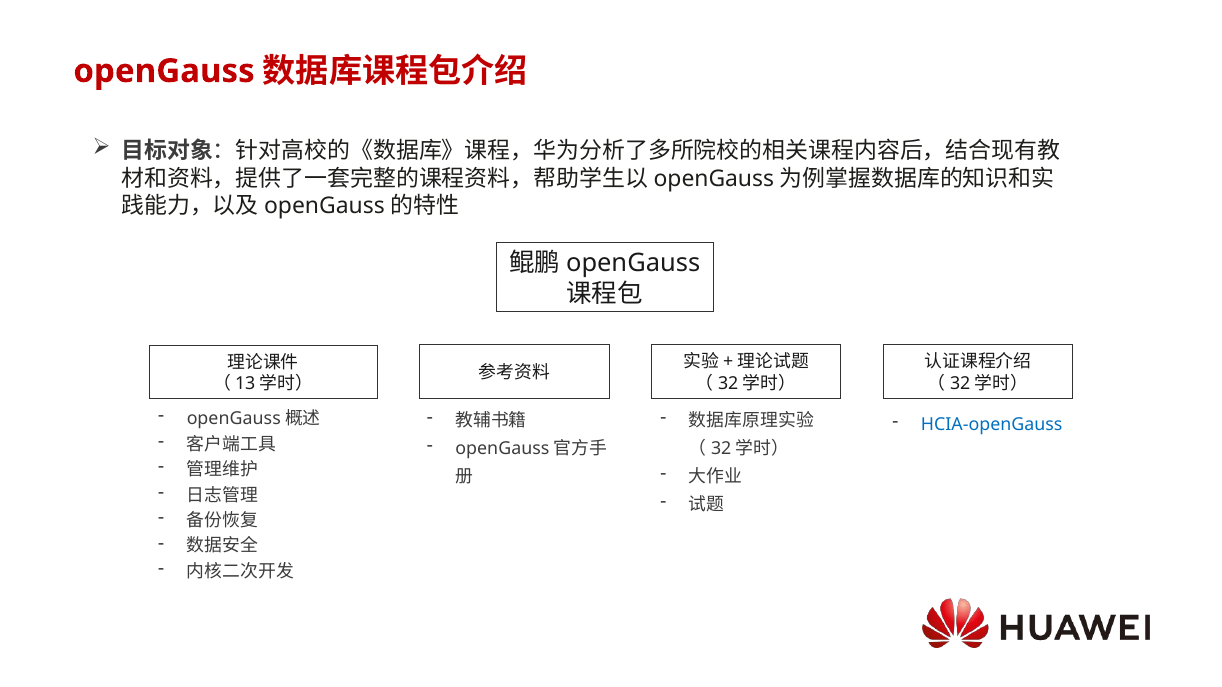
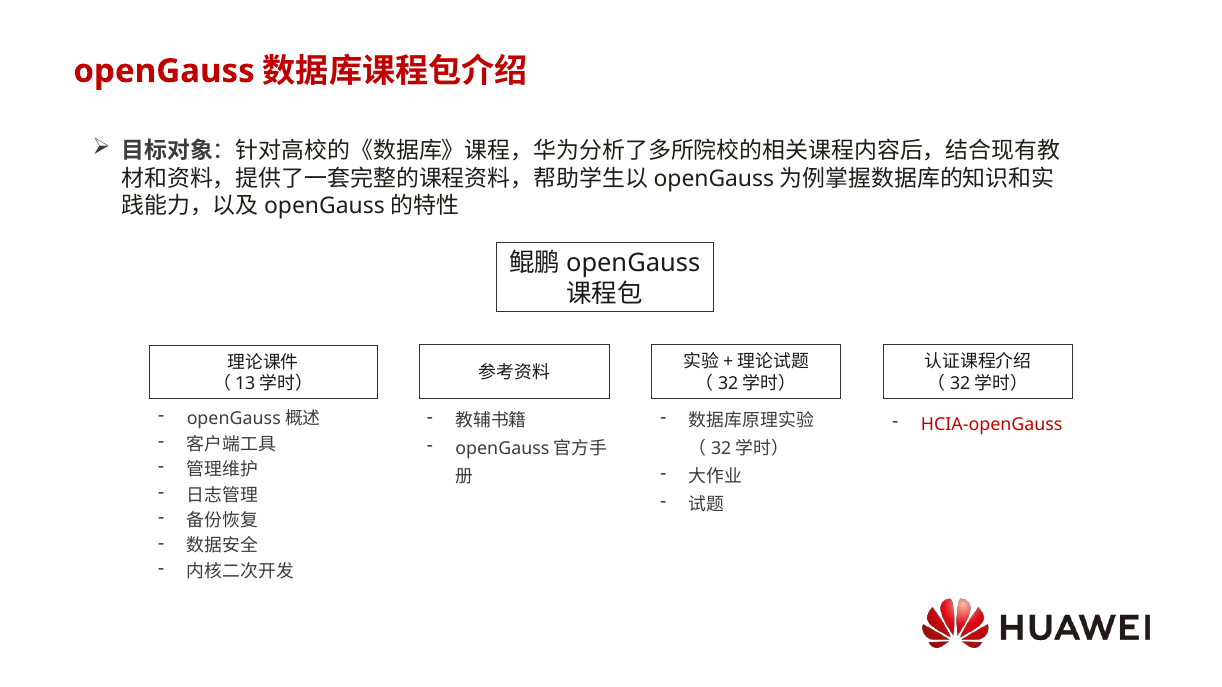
HCIA-openGauss colour: blue -> red
